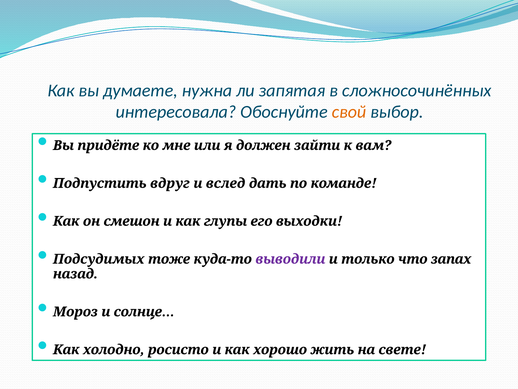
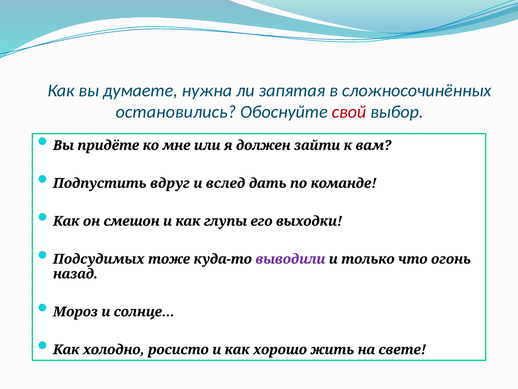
интересовала: интересовала -> остановились
свой colour: orange -> red
запах: запах -> огонь
